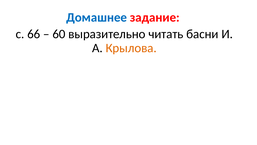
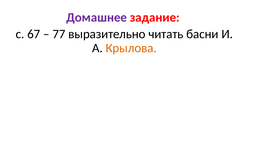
Домашнее colour: blue -> purple
66: 66 -> 67
60: 60 -> 77
